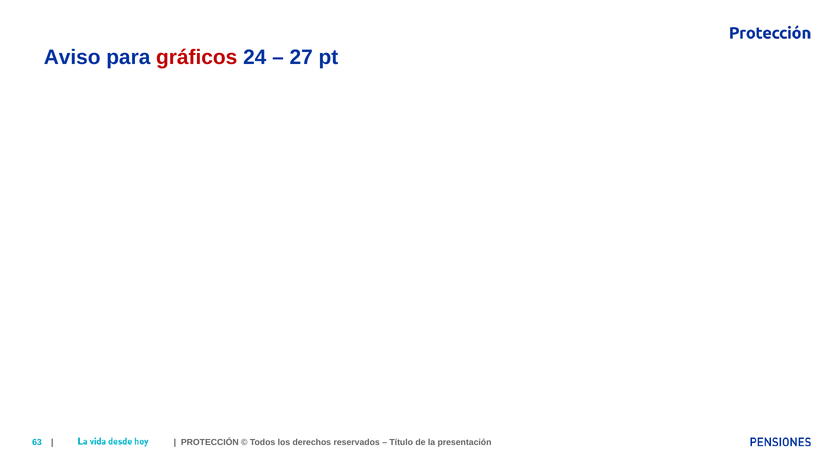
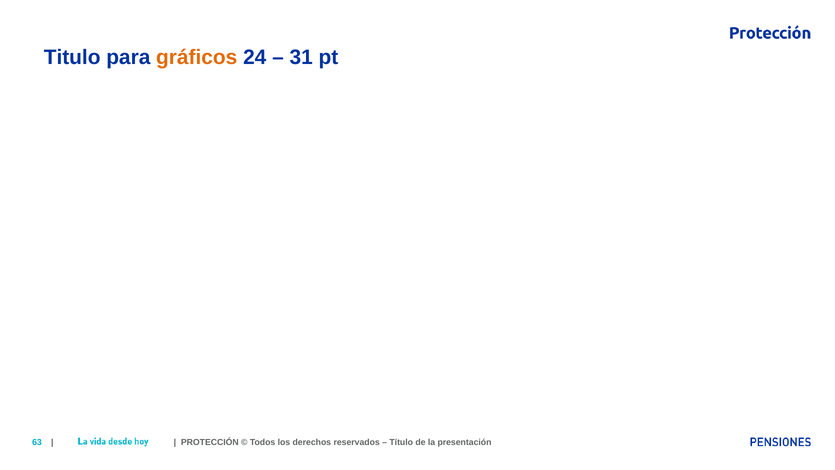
Aviso: Aviso -> Titulo
gráficos colour: red -> orange
27: 27 -> 31
